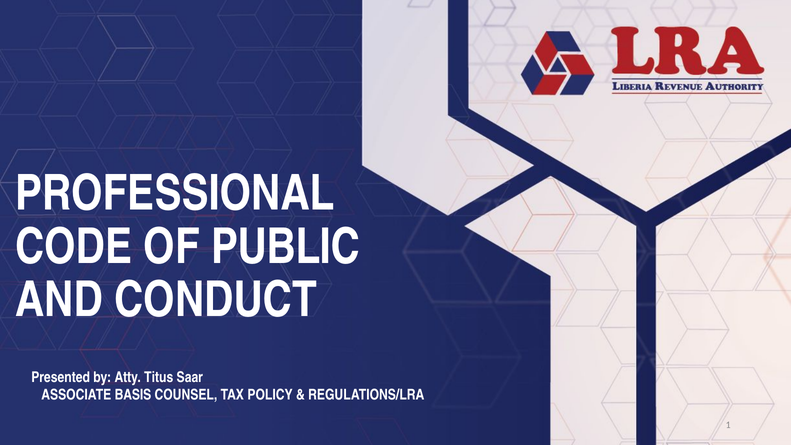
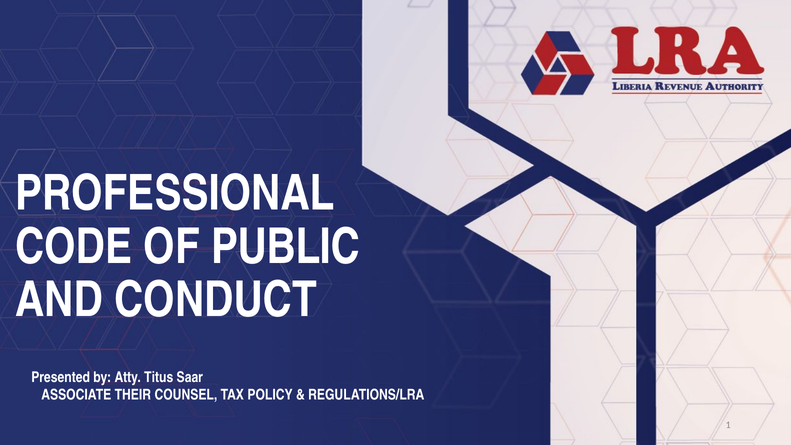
BASIS: BASIS -> THEIR
